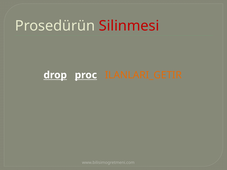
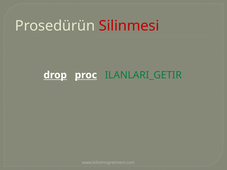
ILANLARI_GETIR colour: orange -> green
